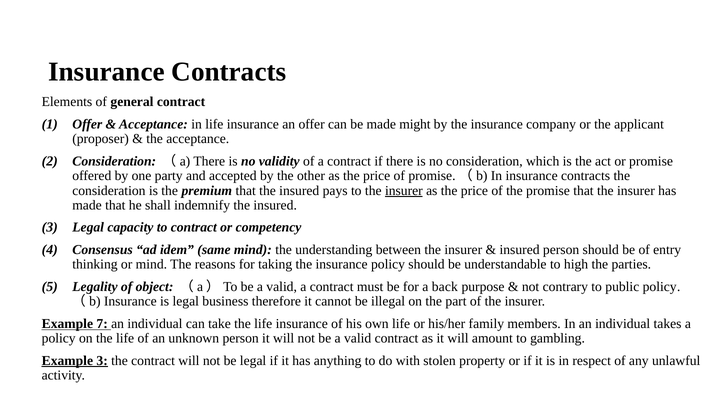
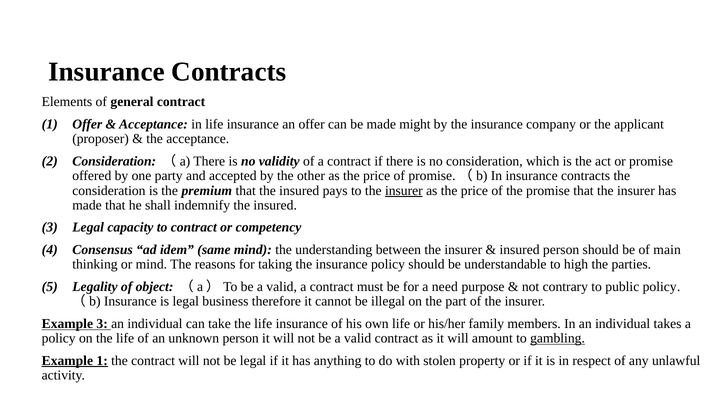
entry: entry -> main
back: back -> need
Example 7: 7 -> 3
gambling underline: none -> present
Example 3: 3 -> 1
